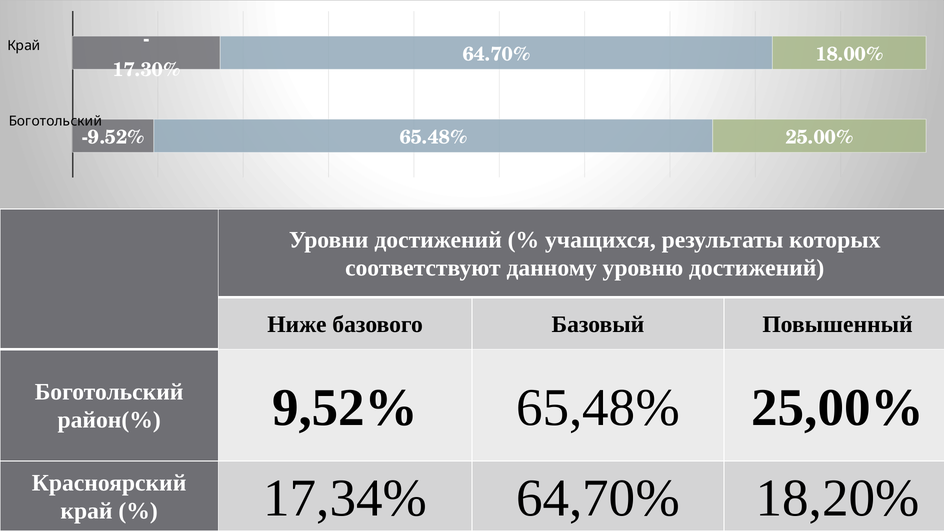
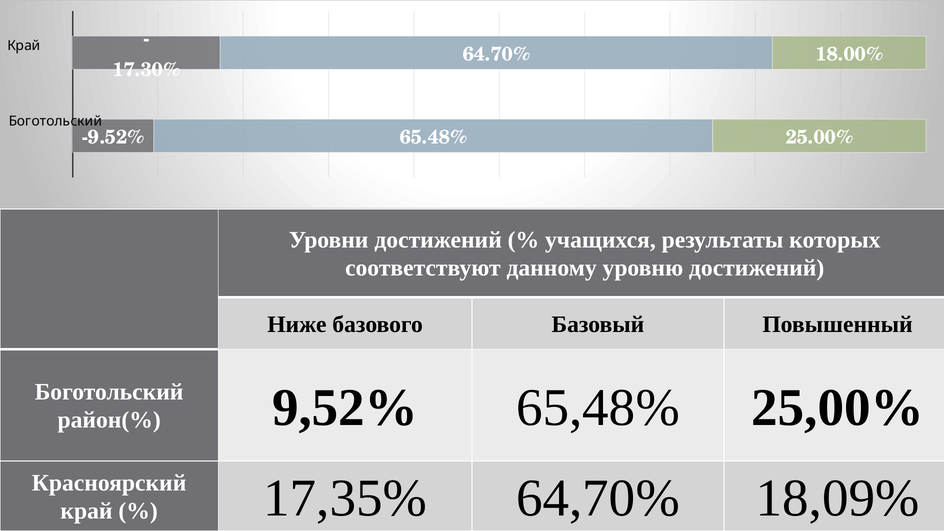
17,34%: 17,34% -> 17,35%
18,20%: 18,20% -> 18,09%
